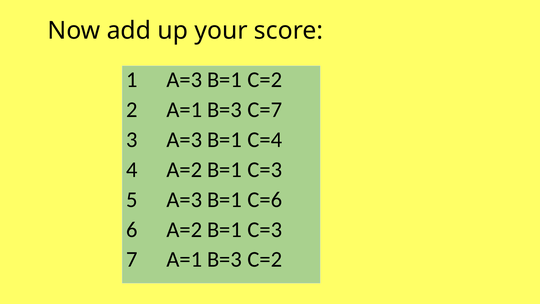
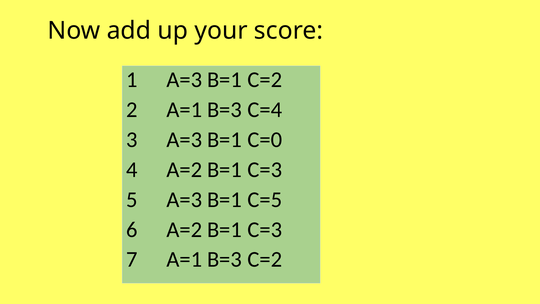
C=7: C=7 -> C=4
C=4: C=4 -> C=0
C=6: C=6 -> C=5
